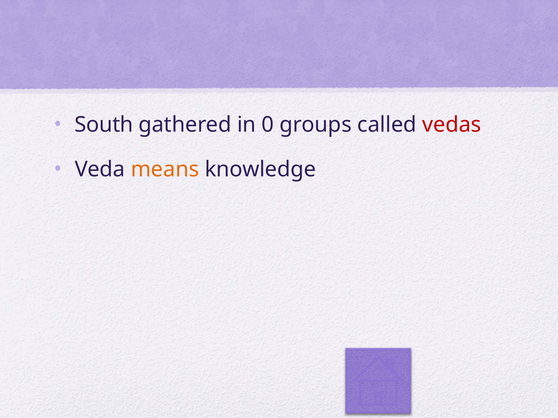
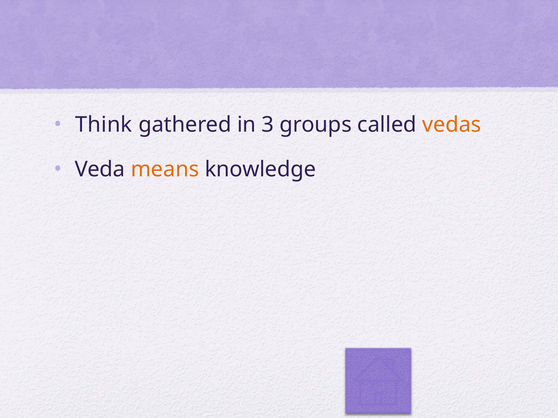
South: South -> Think
0: 0 -> 3
vedas colour: red -> orange
